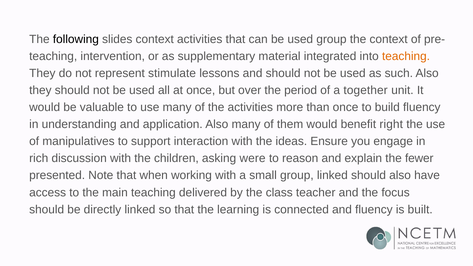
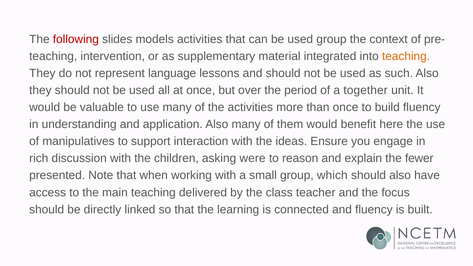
following colour: black -> red
slides context: context -> models
stimulate: stimulate -> language
right: right -> here
group linked: linked -> which
